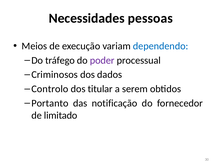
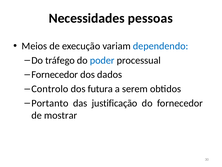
poder colour: purple -> blue
Criminosos at (55, 74): Criminosos -> Fornecedor
titular: titular -> futura
notificação: notificação -> justificação
limitado: limitado -> mostrar
